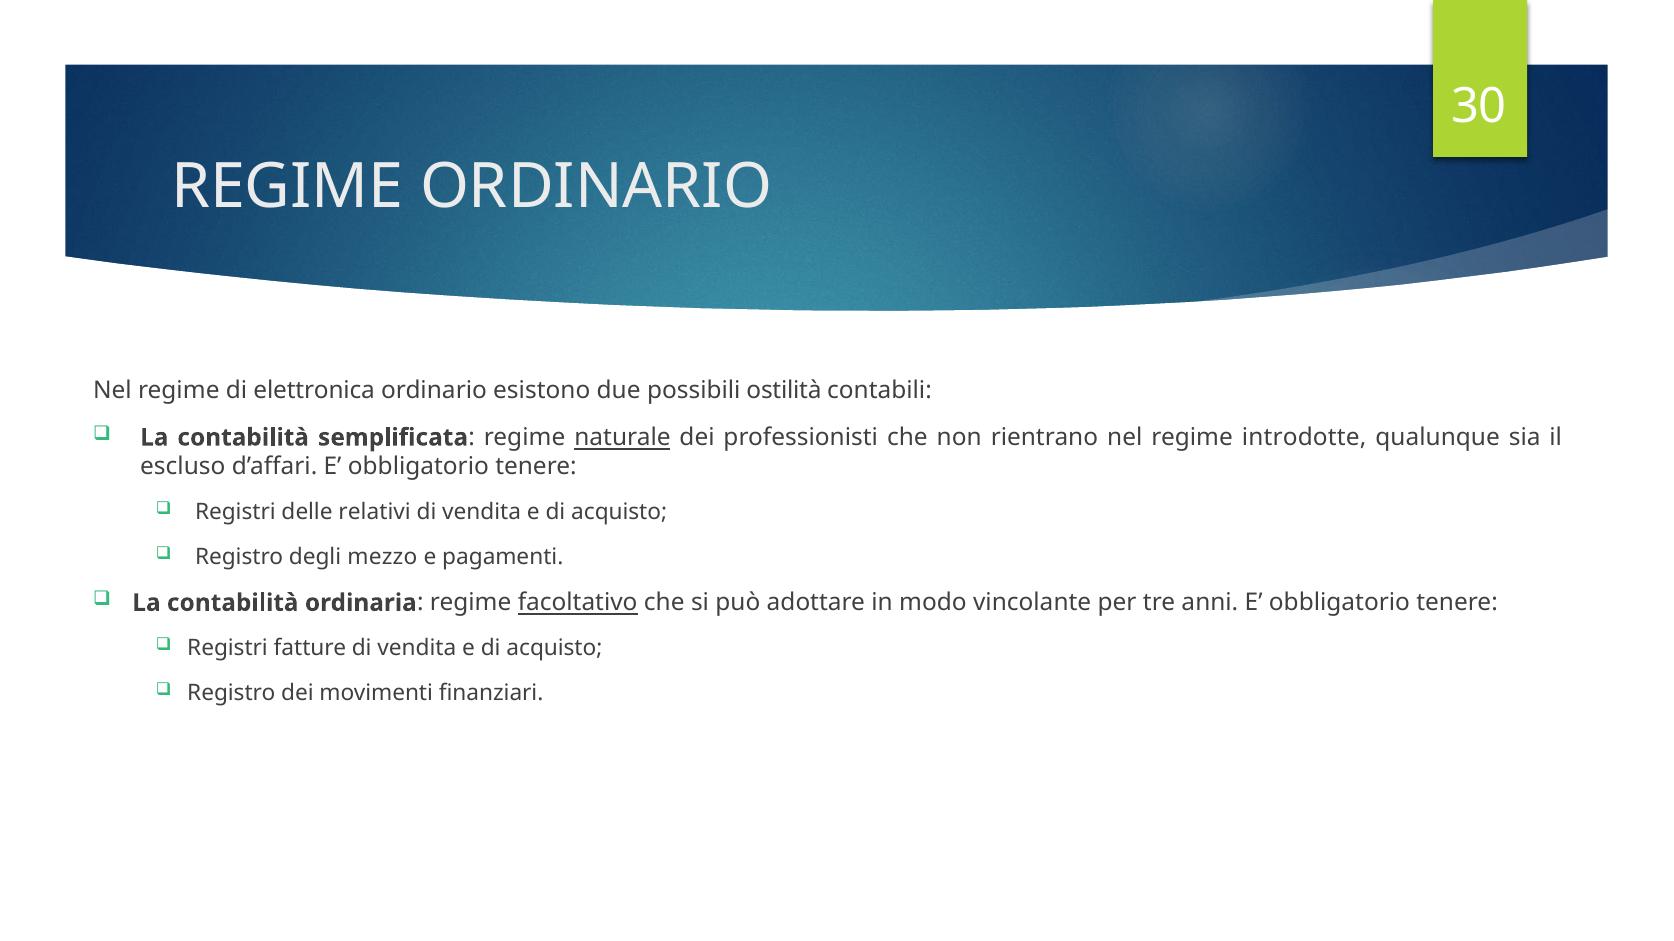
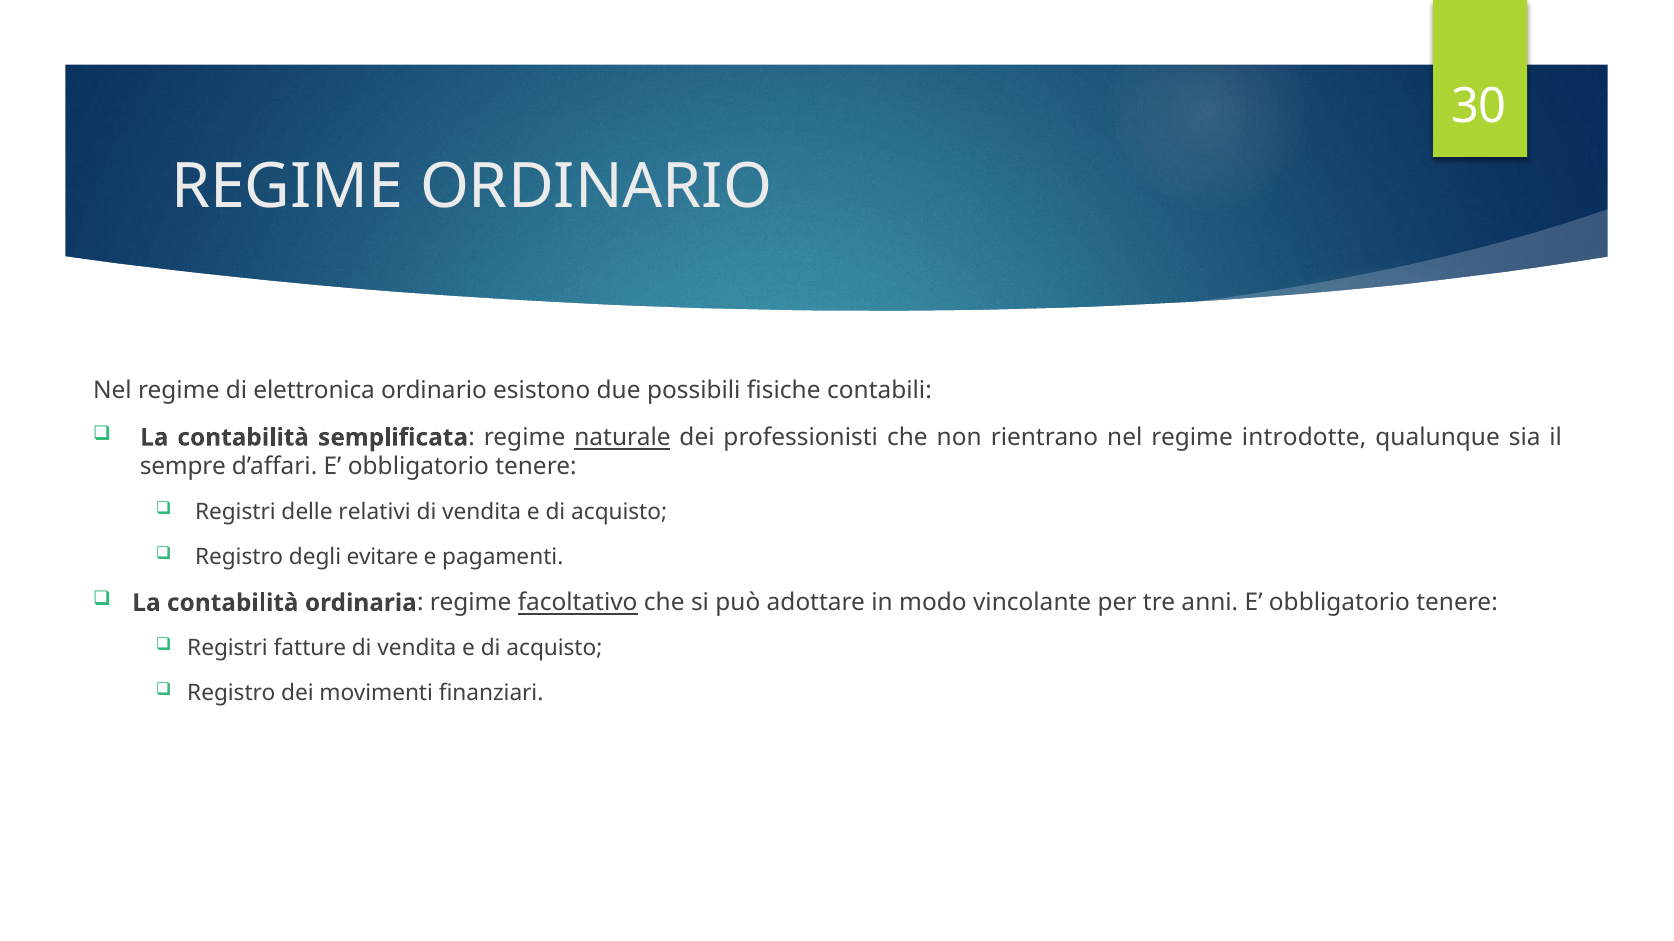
ostilità: ostilità -> fisiche
escluso: escluso -> sempre
mezzo: mezzo -> evitare
